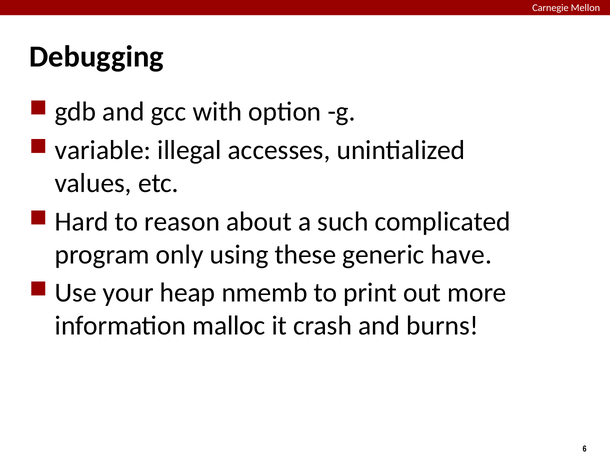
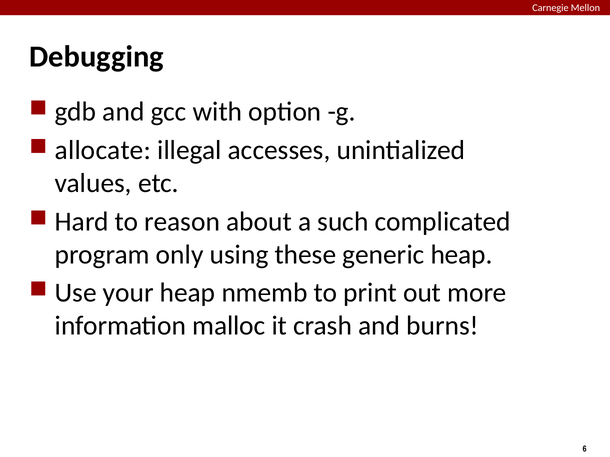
variable: variable -> allocate
generic have: have -> heap
